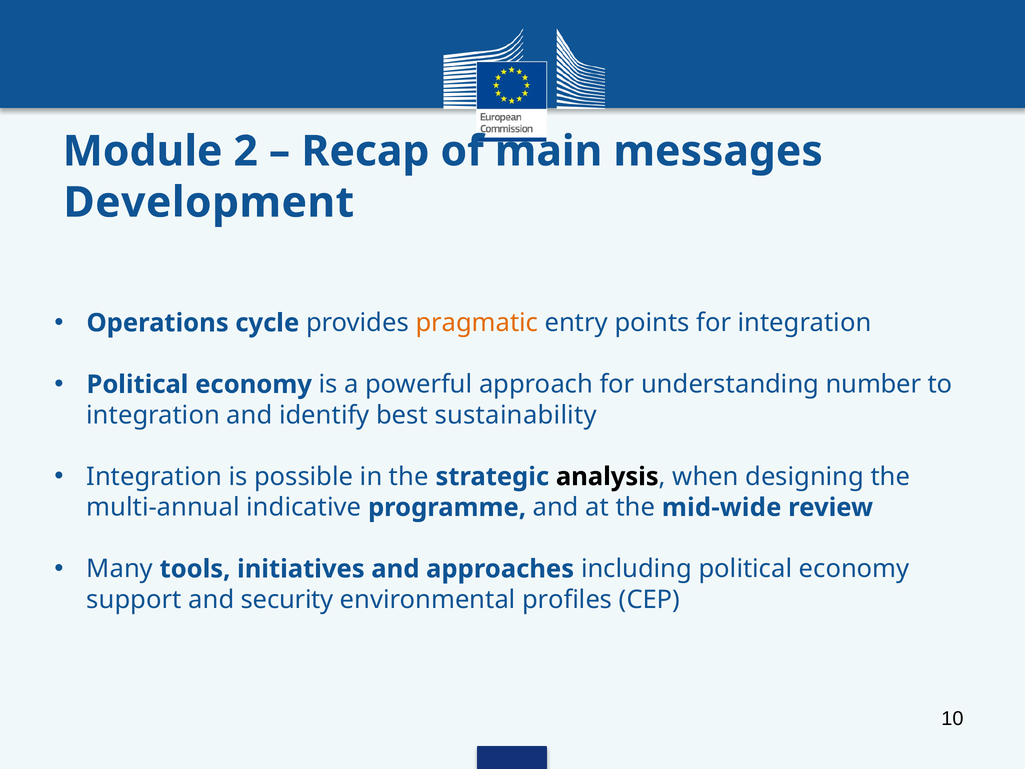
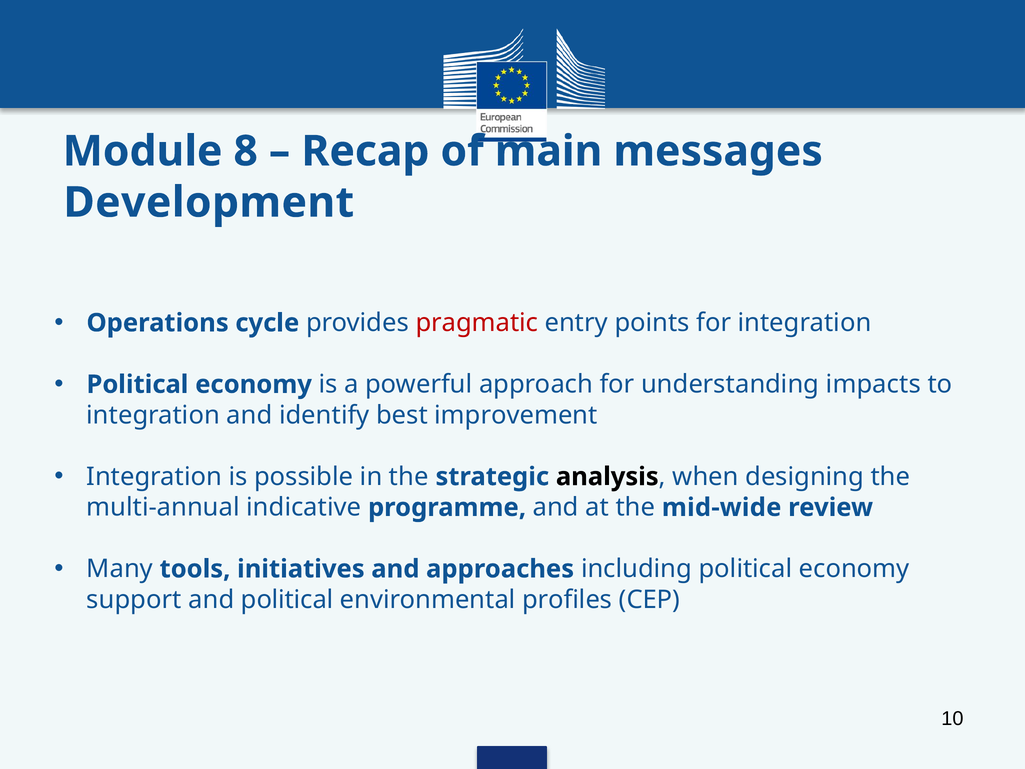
2: 2 -> 8
pragmatic colour: orange -> red
number: number -> impacts
sustainability: sustainability -> improvement
and security: security -> political
